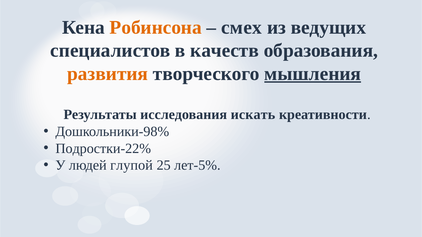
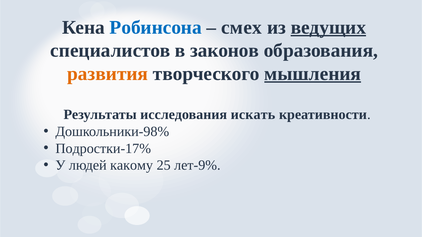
Робинсона colour: orange -> blue
ведущих underline: none -> present
качеств: качеств -> законов
Подростки-22%: Подростки-22% -> Подростки-17%
глупой: глупой -> какому
лет-5%: лет-5% -> лет-9%
